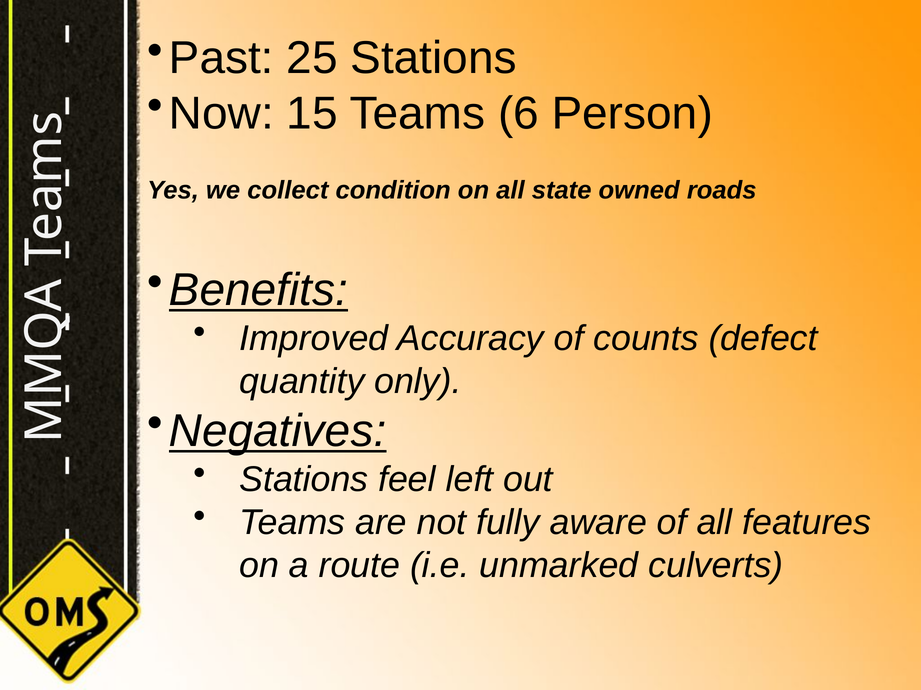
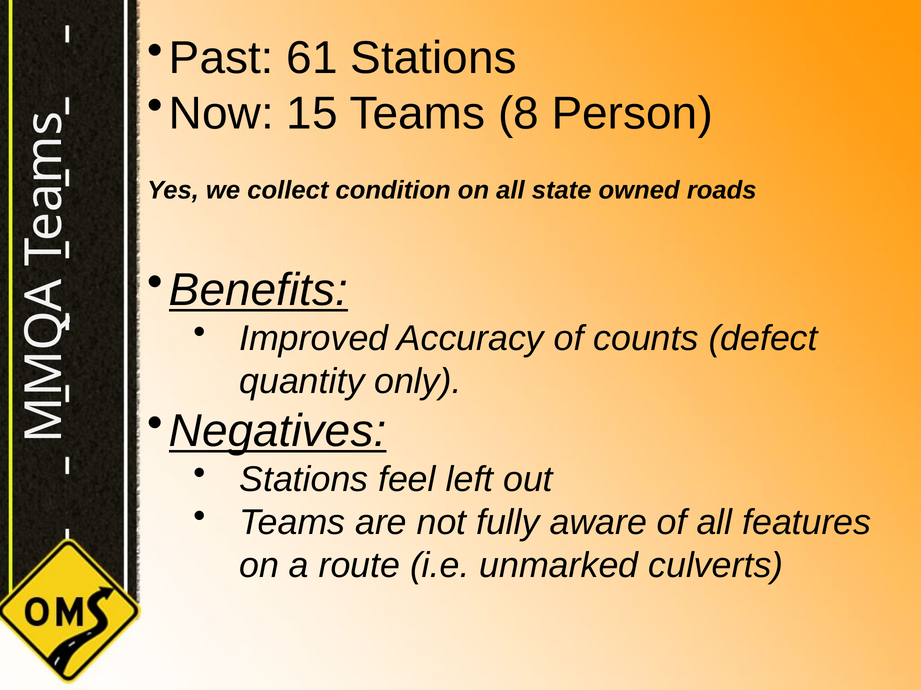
25: 25 -> 61
6: 6 -> 8
